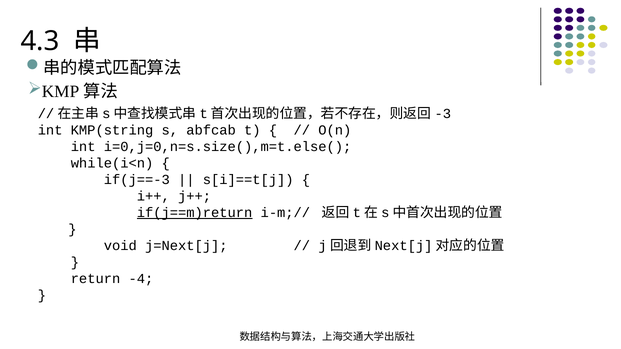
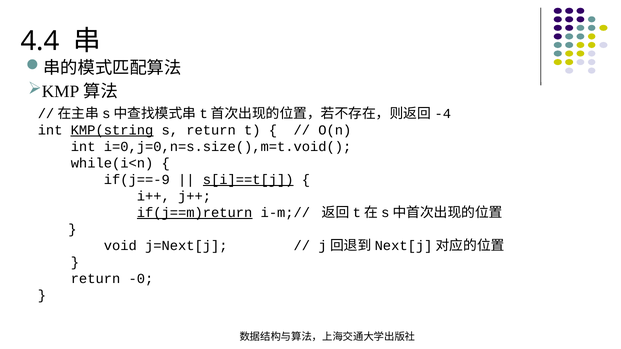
4.3: 4.3 -> 4.4
-3: -3 -> -4
KMP(string underline: none -> present
s abfcab: abfcab -> return
i=0,j=0,n=s.size(),m=t.else(: i=0,j=0,n=s.size(),m=t.else( -> i=0,j=0,n=s.size(),m=t.void(
if(j==-3: if(j==-3 -> if(j==-9
s[i]==t[j underline: none -> present
-4: -4 -> -0
